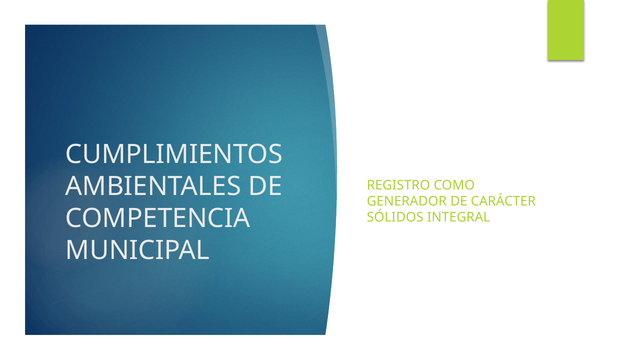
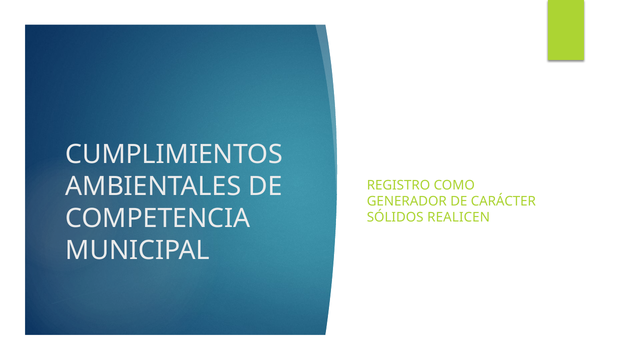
INTEGRAL: INTEGRAL -> REALICEN
